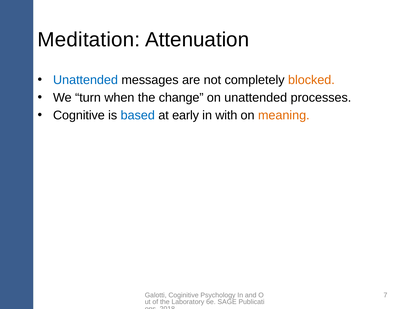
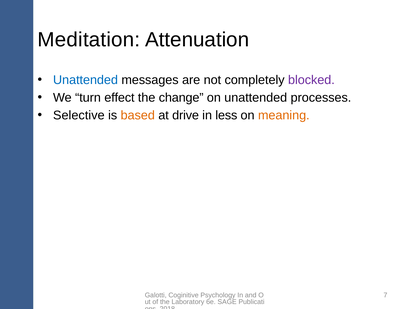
blocked colour: orange -> purple
when: when -> effect
Cognitive: Cognitive -> Selective
based colour: blue -> orange
early: early -> drive
with: with -> less
